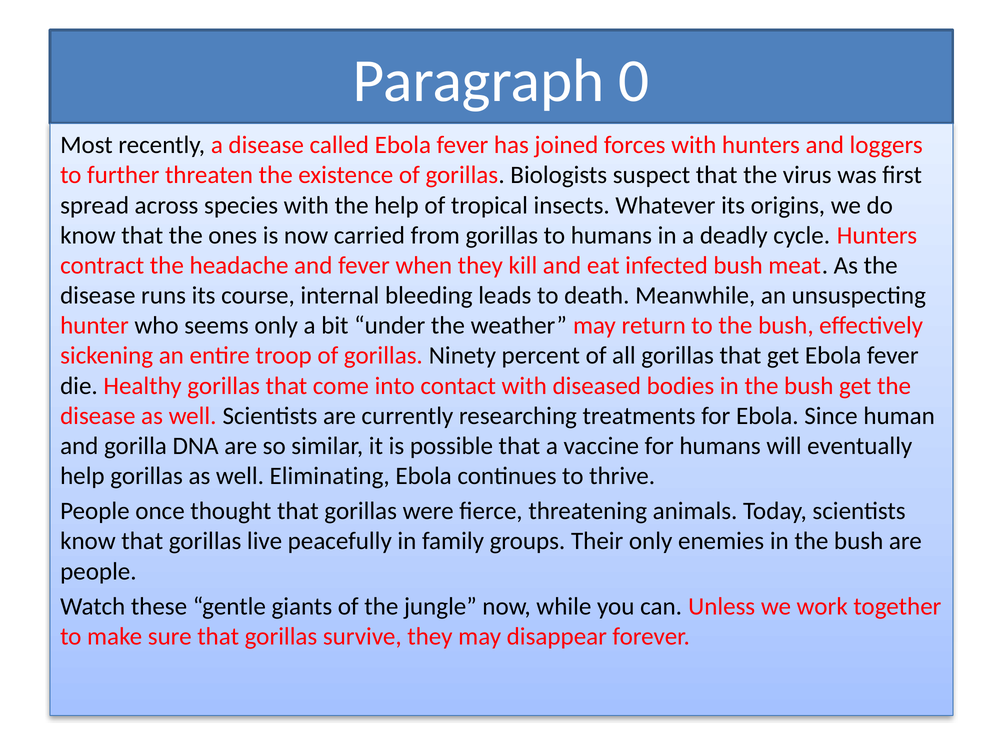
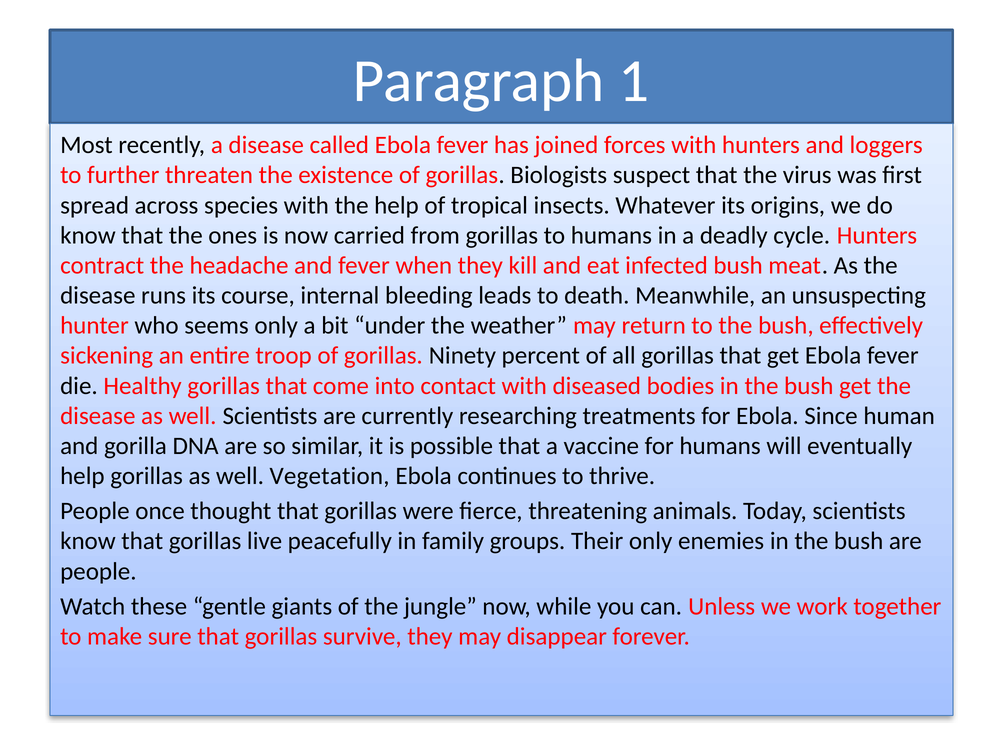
0: 0 -> 1
Eliminating: Eliminating -> Vegetation
